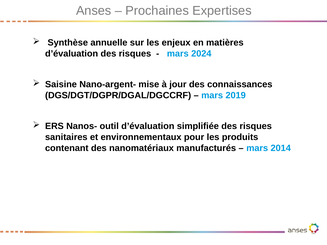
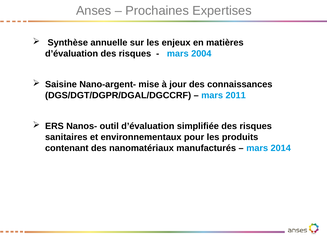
2024: 2024 -> 2004
2019: 2019 -> 2011
